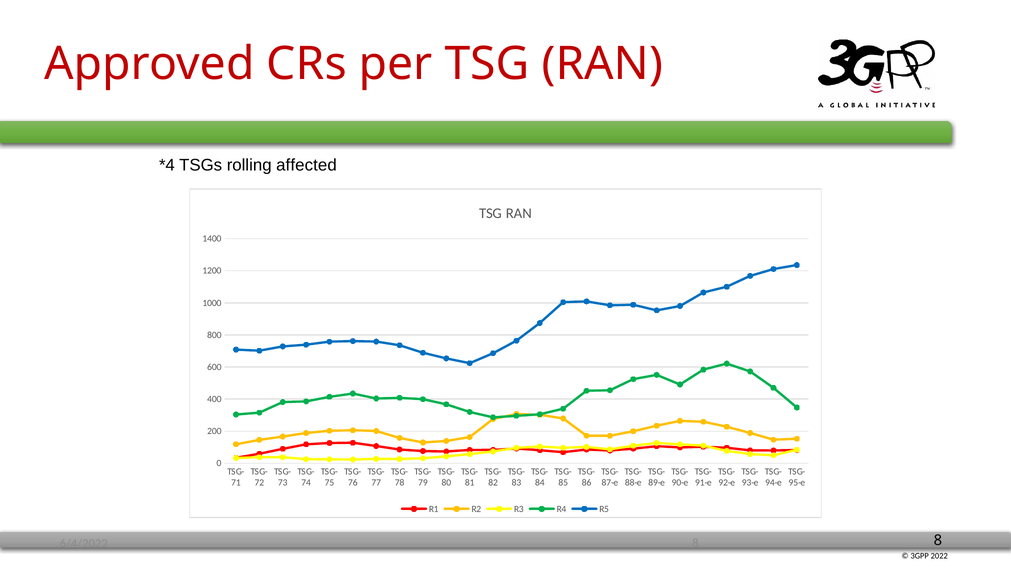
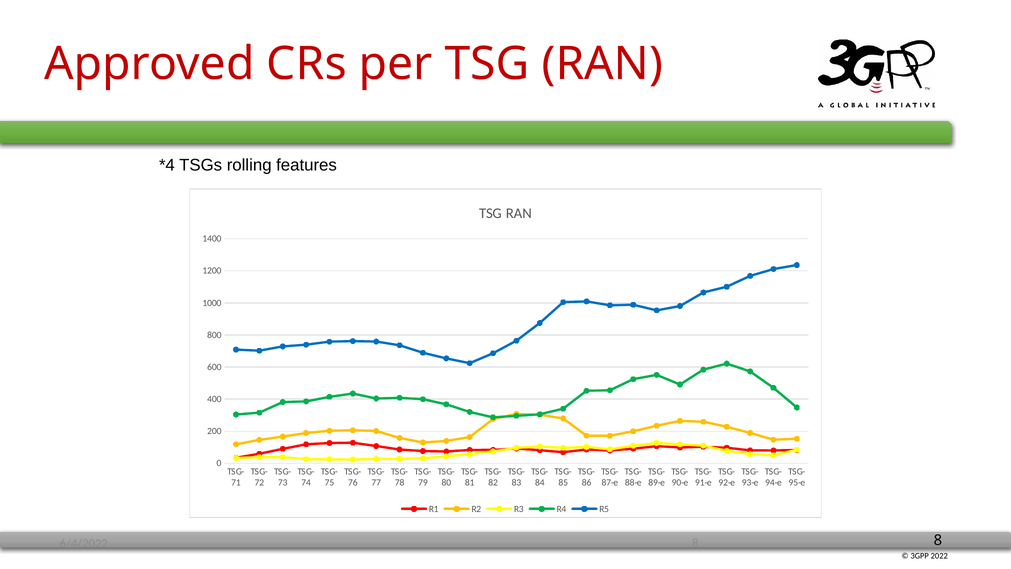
affected: affected -> features
